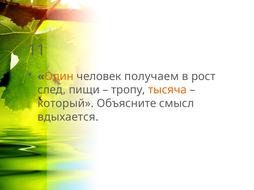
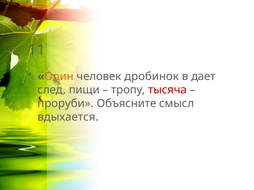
получаем: получаем -> дробинок
рост: рост -> дает
тысяча colour: orange -> red
который: который -> проруби
